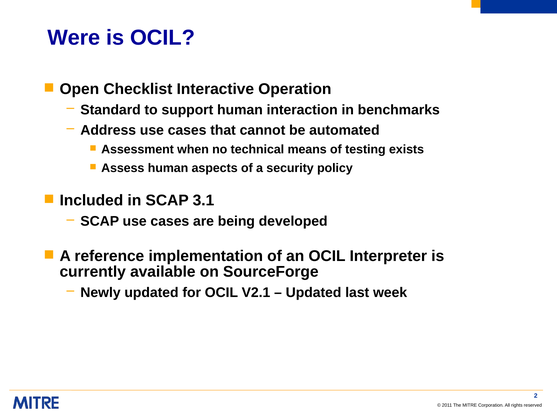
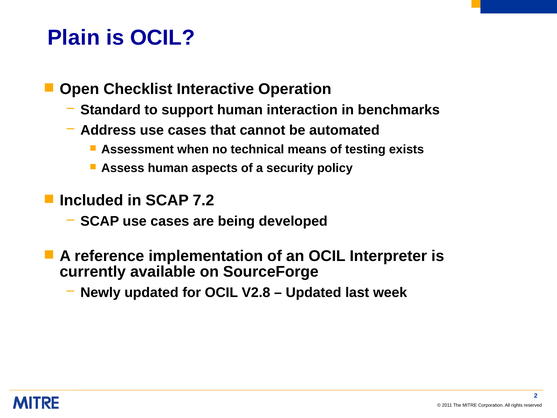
Were: Were -> Plain
3.1: 3.1 -> 7.2
V2.1: V2.1 -> V2.8
